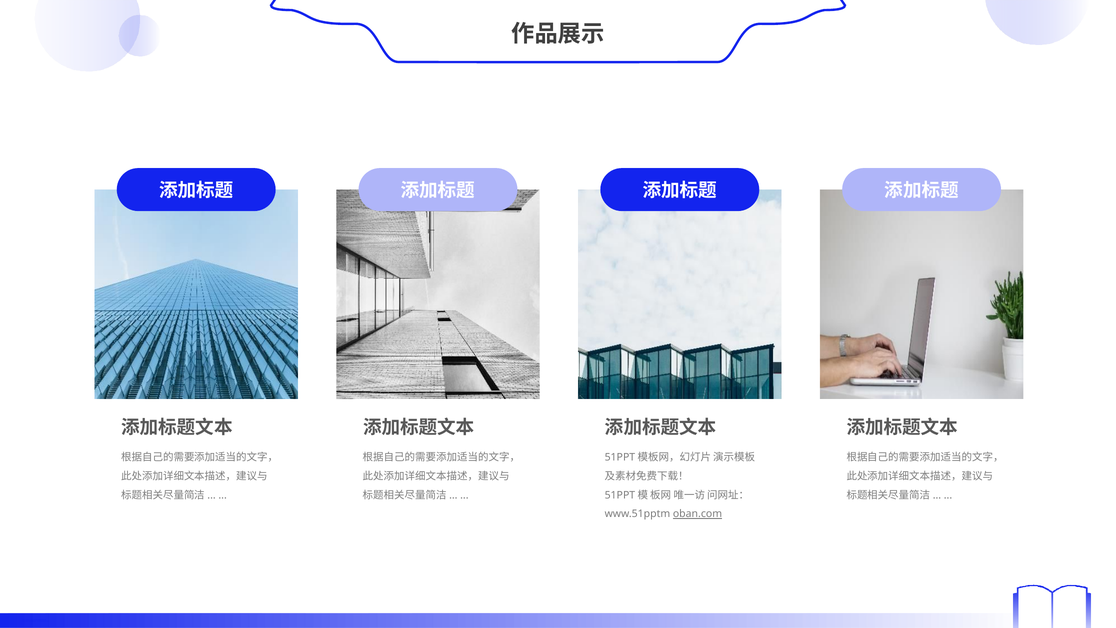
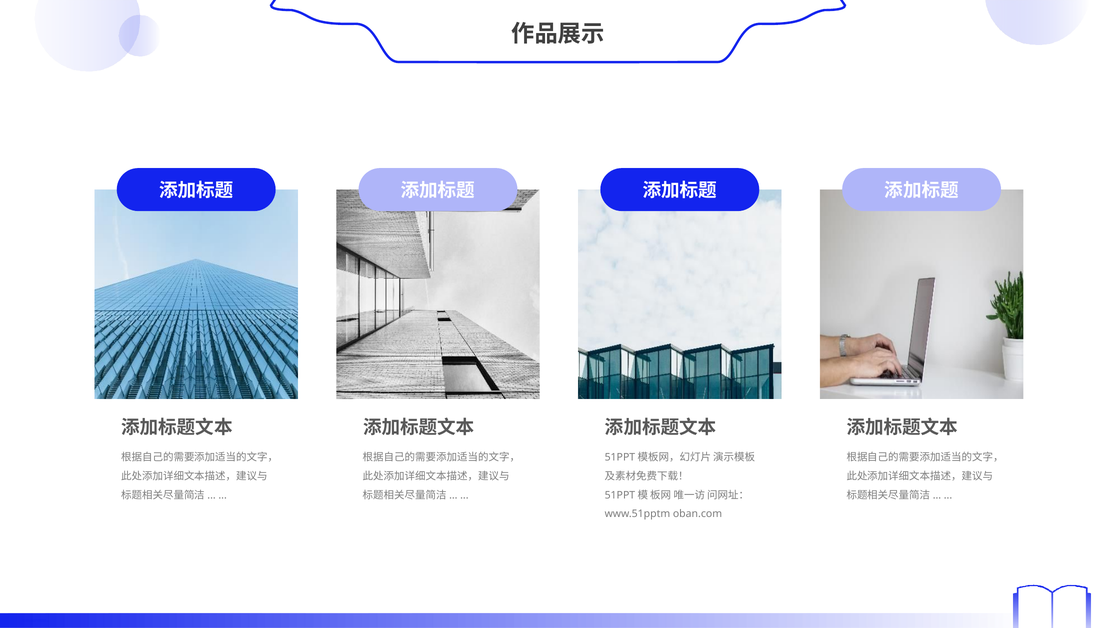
oban.com underline: present -> none
